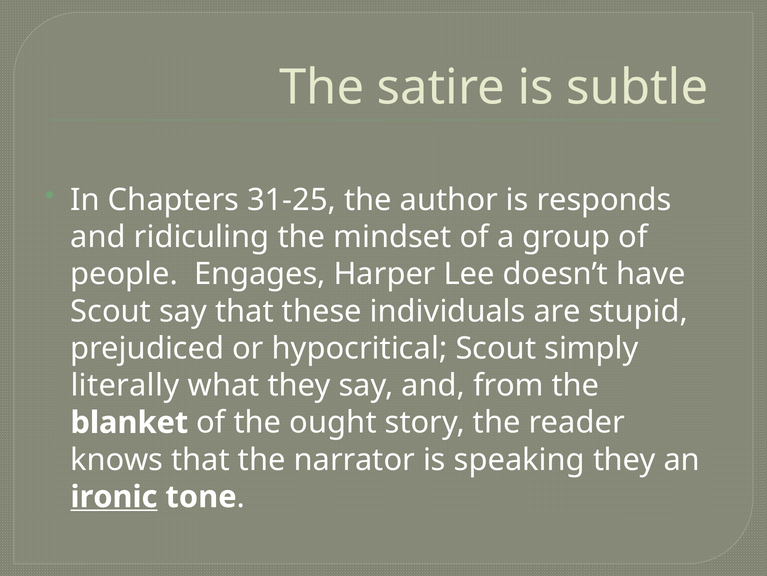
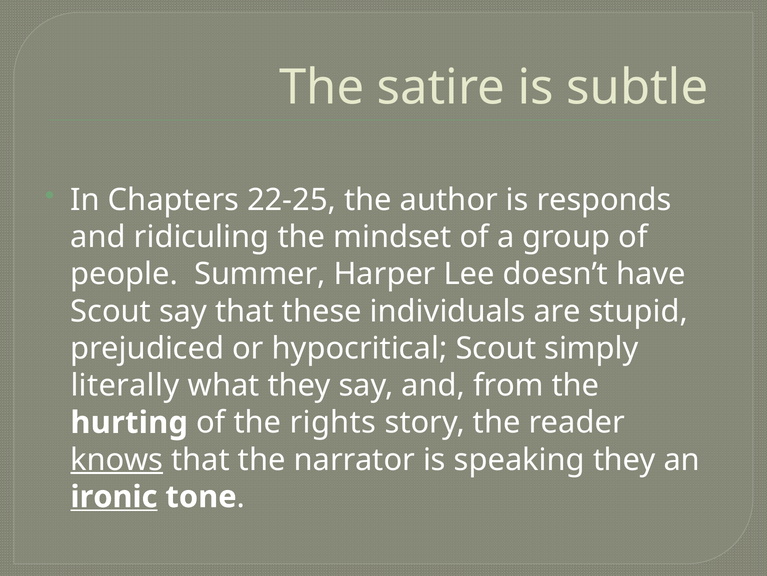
31-25: 31-25 -> 22-25
Engages: Engages -> Summer
blanket: blanket -> hurting
ought: ought -> rights
knows underline: none -> present
